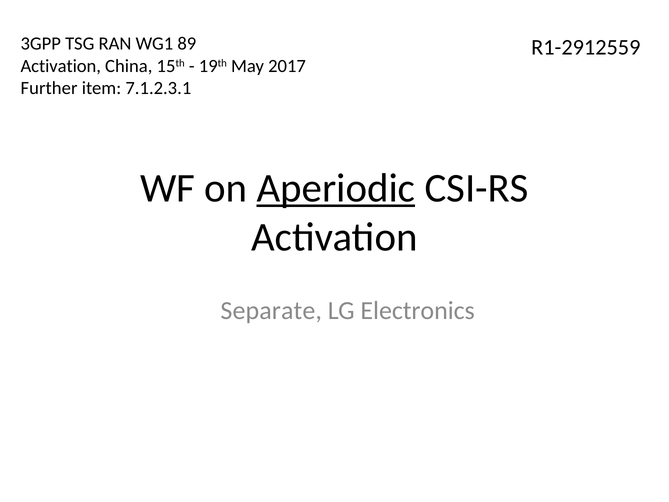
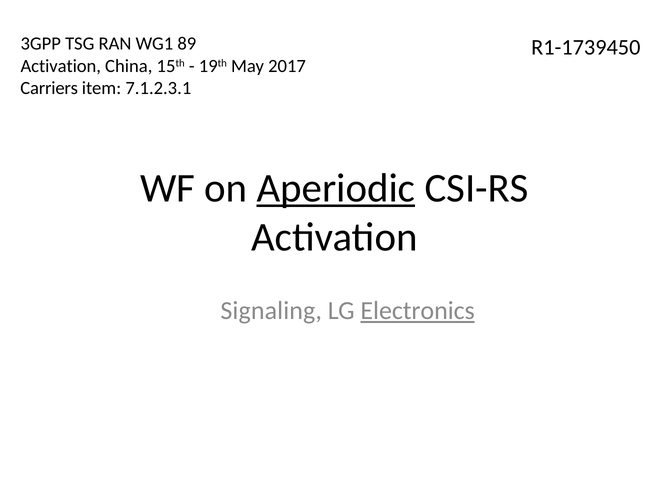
R1-2912559: R1-2912559 -> R1-1739450
Further: Further -> Carriers
Separate: Separate -> Signaling
Electronics underline: none -> present
